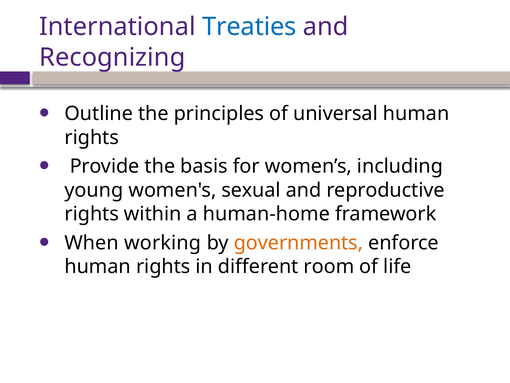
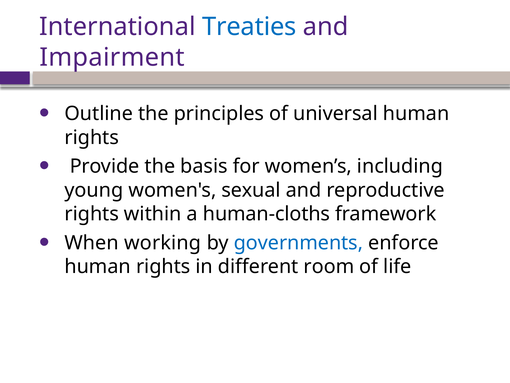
Recognizing: Recognizing -> Impairment
human-home: human-home -> human-cloths
governments colour: orange -> blue
